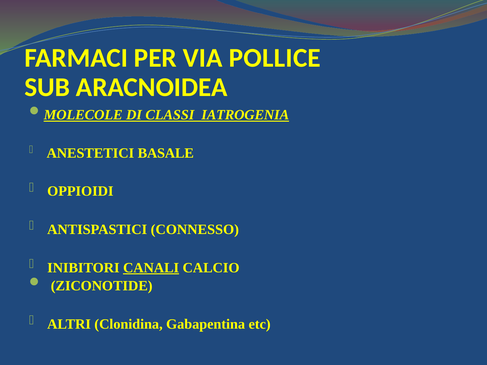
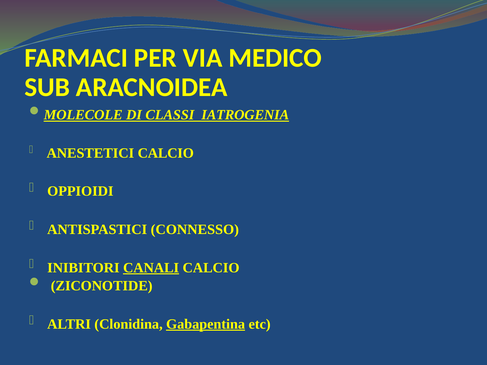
POLLICE: POLLICE -> MEDICO
ANESTETICI BASALE: BASALE -> CALCIO
Gabapentina underline: none -> present
